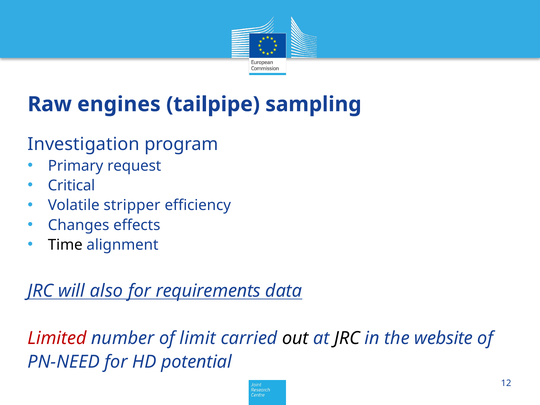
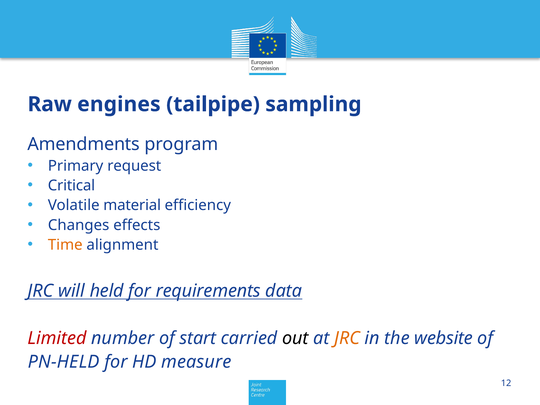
Investigation: Investigation -> Amendments
stripper: stripper -> material
Time colour: black -> orange
also: also -> held
limit: limit -> start
JRC at (347, 338) colour: black -> orange
PN-NEED: PN-NEED -> PN-HELD
potential: potential -> measure
